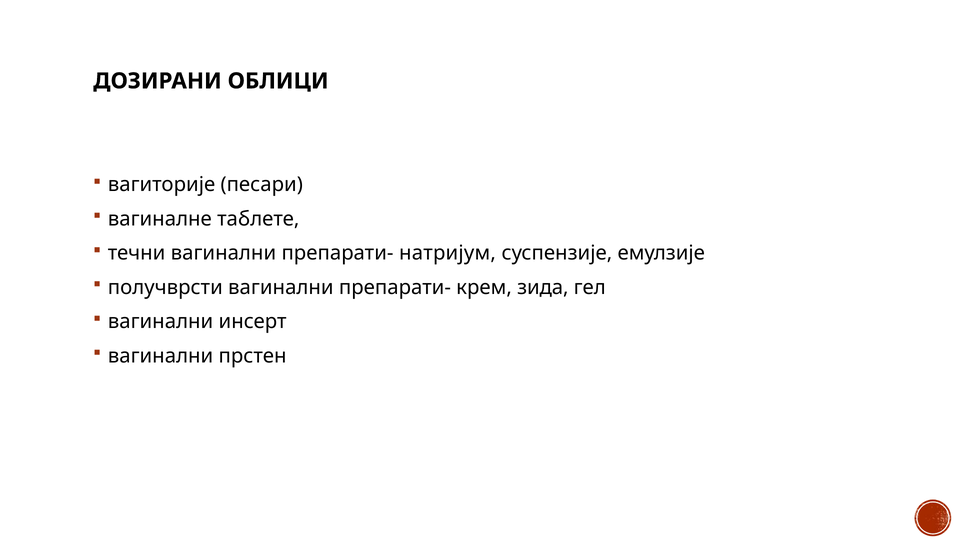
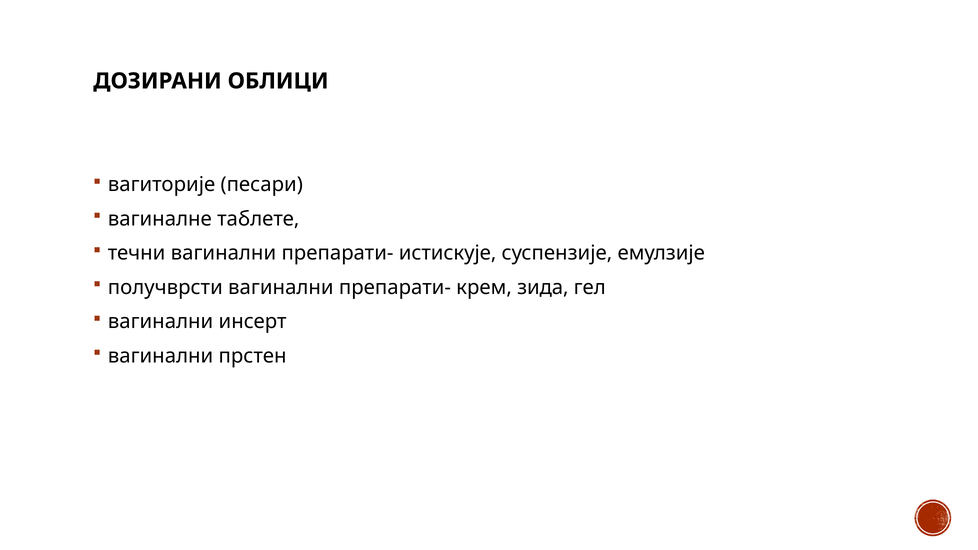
натријум: натријум -> истискује
